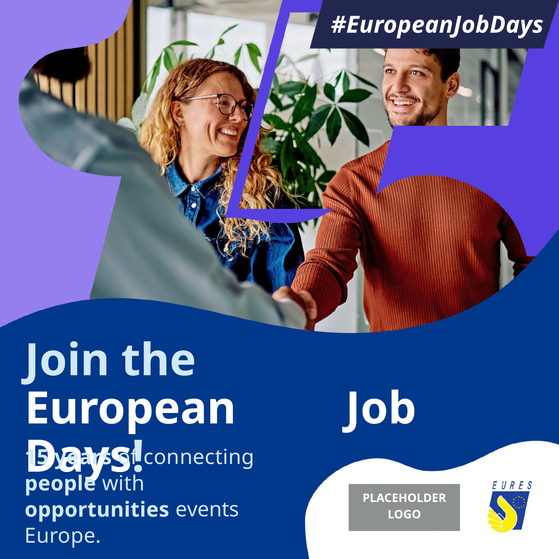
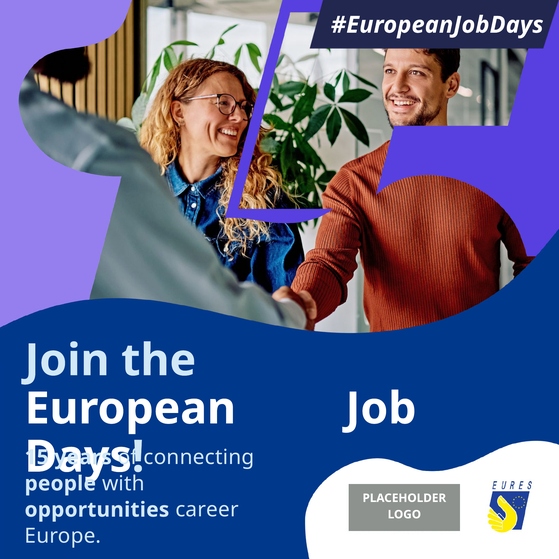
events: events -> career
